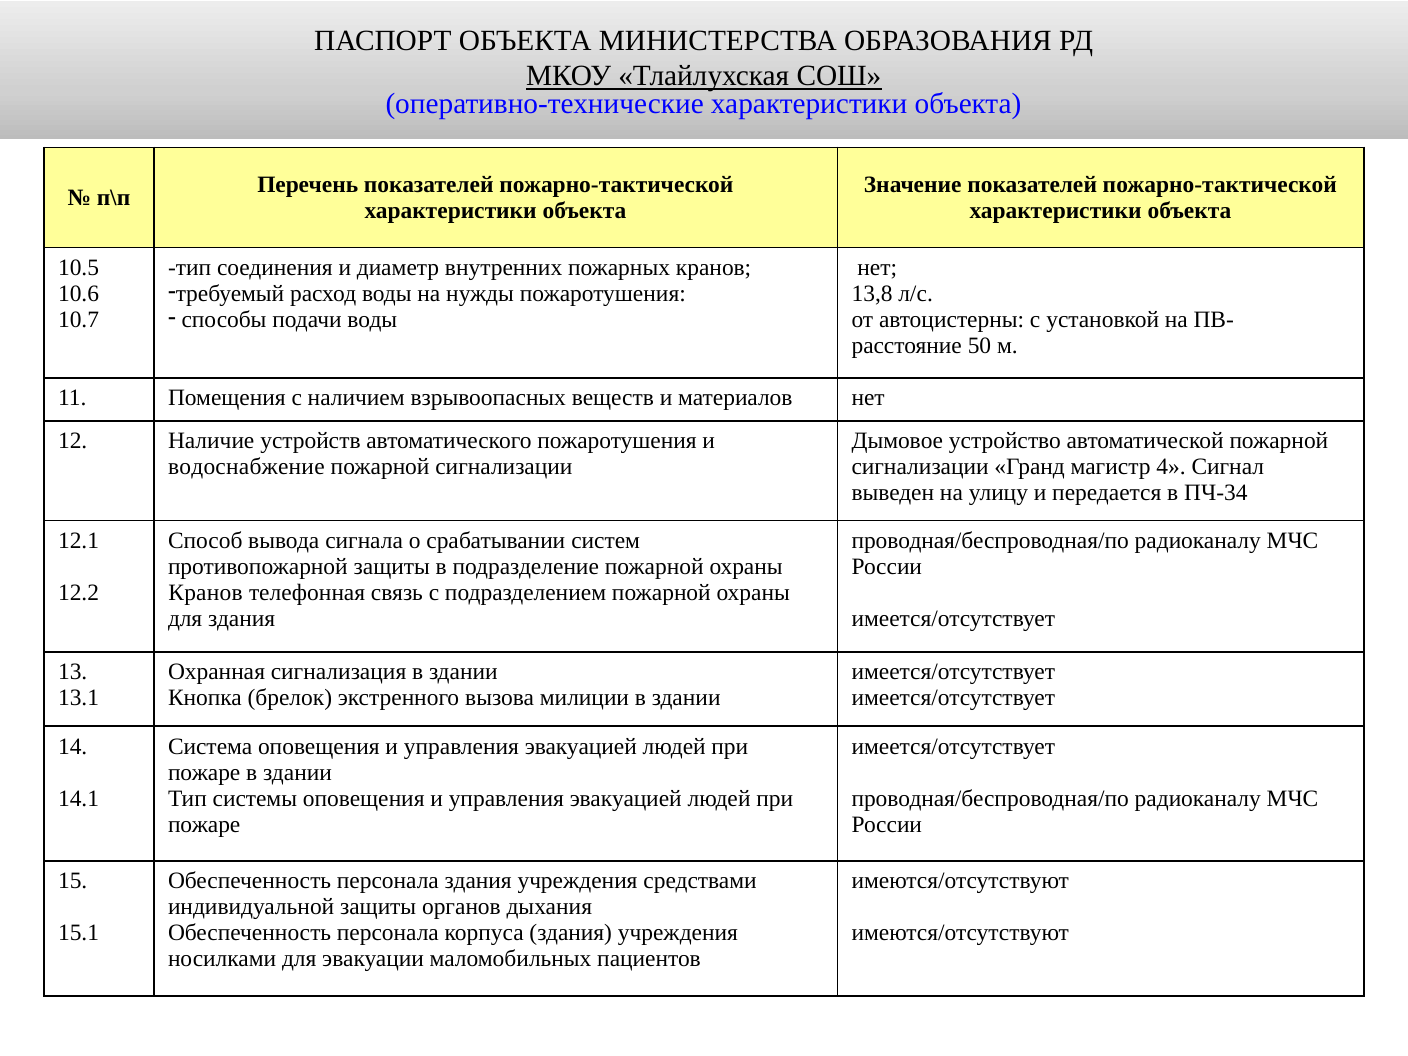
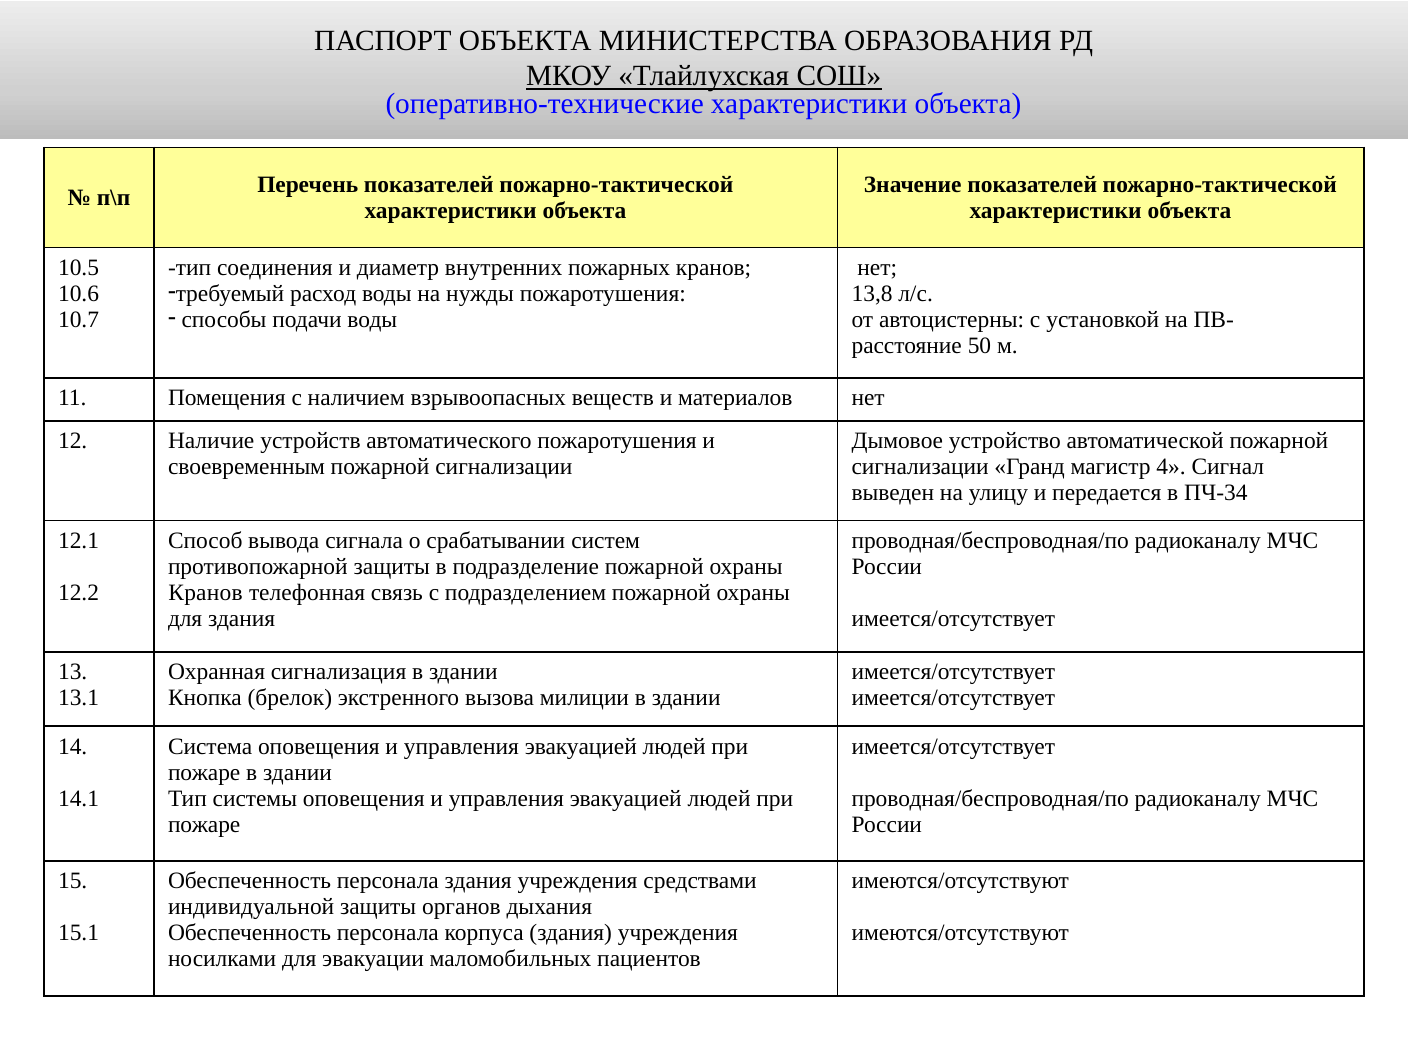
водоснабжение: водоснабжение -> своевременным
